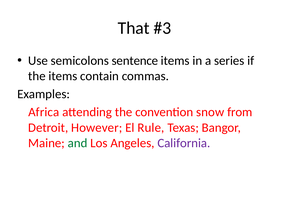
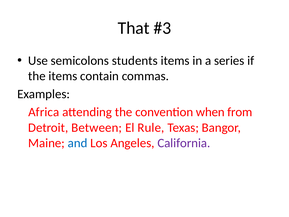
sentence: sentence -> students
snow: snow -> when
However: However -> Between
and colour: green -> blue
